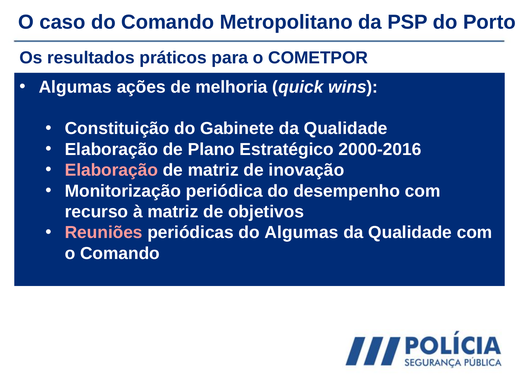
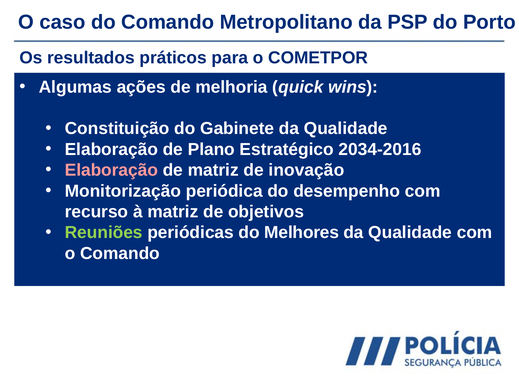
2000-2016: 2000-2016 -> 2034-2016
Reuniões colour: pink -> light green
do Algumas: Algumas -> Melhores
